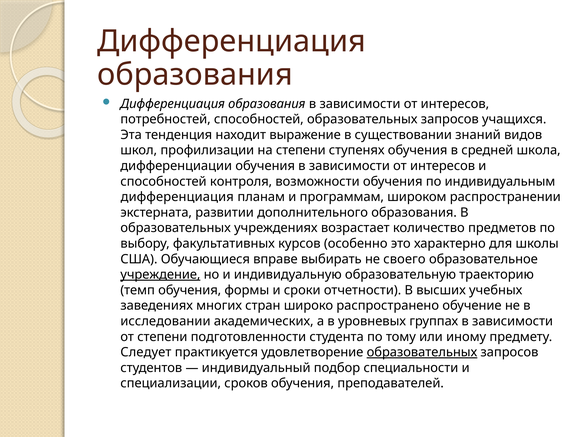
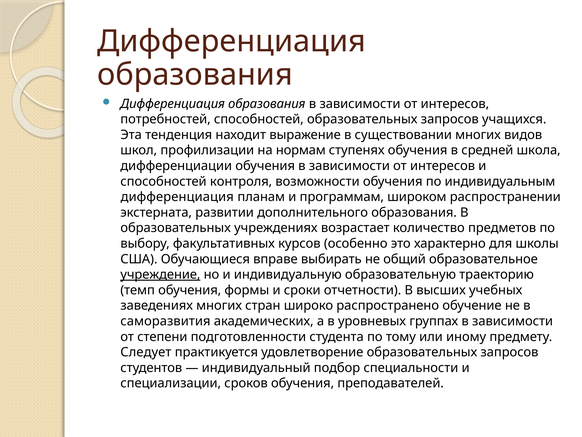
существовании знаний: знаний -> многих
на степени: степени -> нормам
своего: своего -> общий
исследовании: исследовании -> саморазвития
образовательных at (422, 352) underline: present -> none
